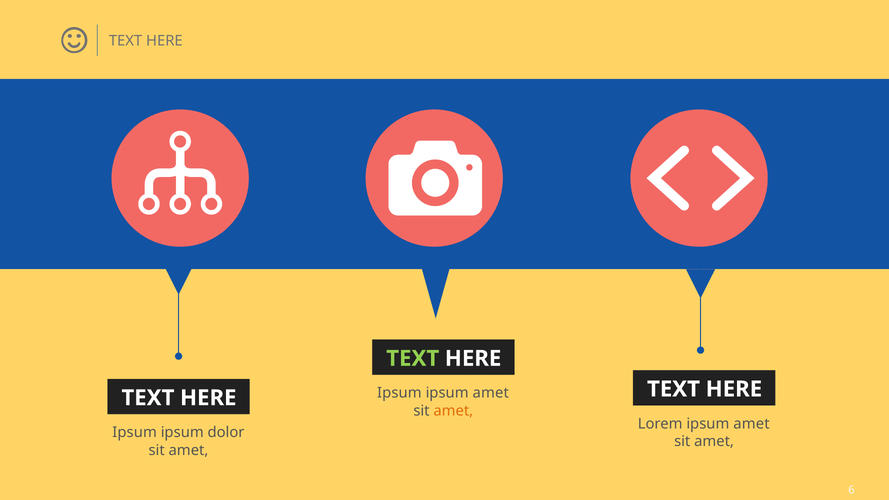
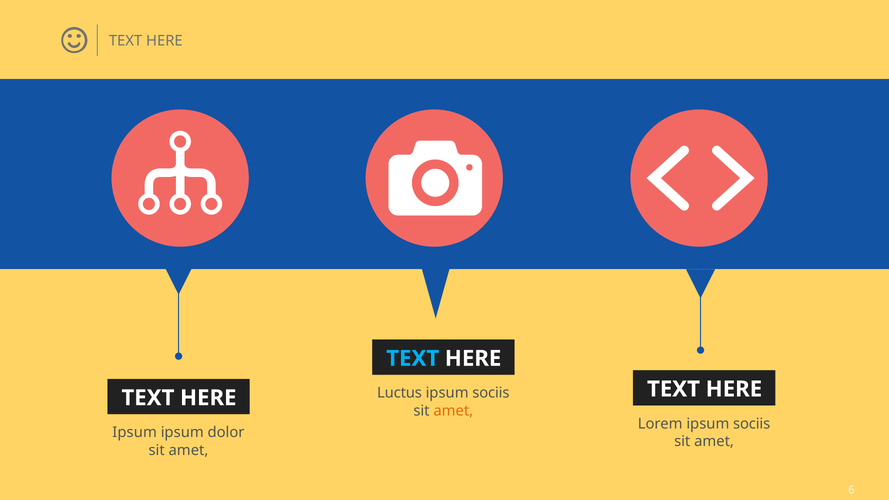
TEXT at (413, 359) colour: light green -> light blue
Ipsum at (399, 393): Ipsum -> Luctus
amet at (491, 393): amet -> sociis
Lorem ipsum amet: amet -> sociis
